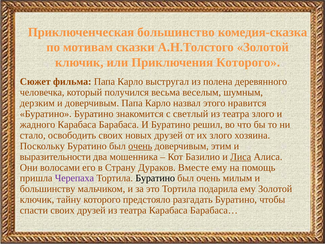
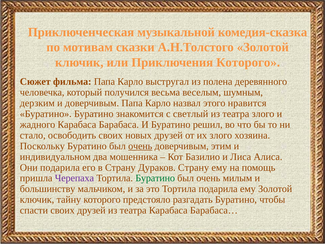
большинство: большинство -> музыкальной
выразительности: выразительности -> индивидуальном
Лиса underline: present -> none
Они волосами: волосами -> подарила
Дураков Вместе: Вместе -> Страну
Буратино at (155, 178) colour: black -> green
